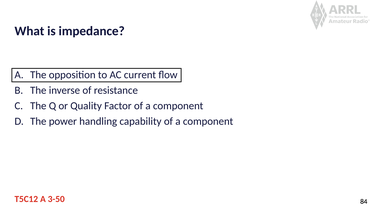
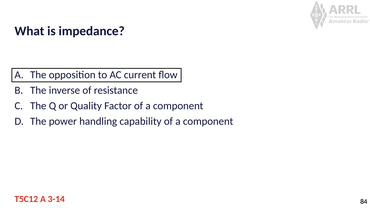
3-50: 3-50 -> 3-14
